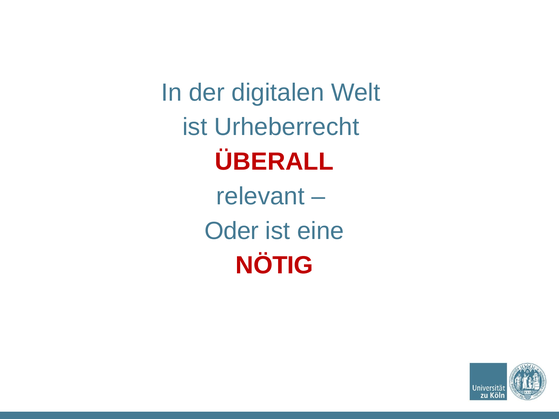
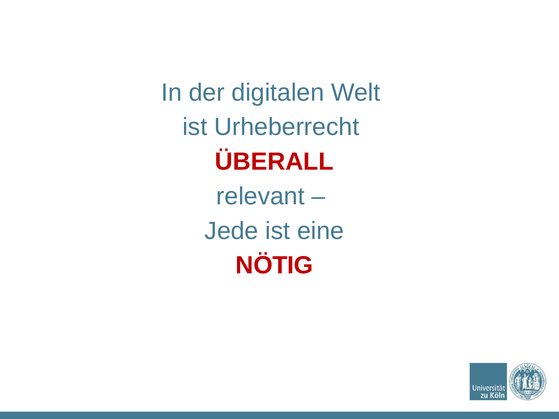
Oder: Oder -> Jede
